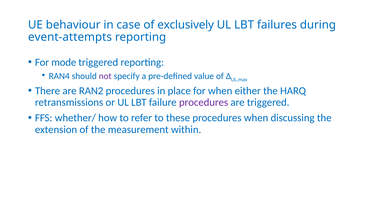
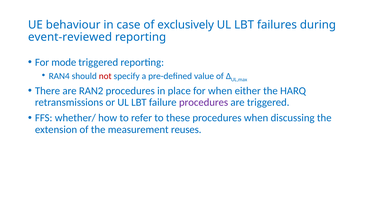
event-attempts: event-attempts -> event-reviewed
not colour: purple -> red
within: within -> reuses
